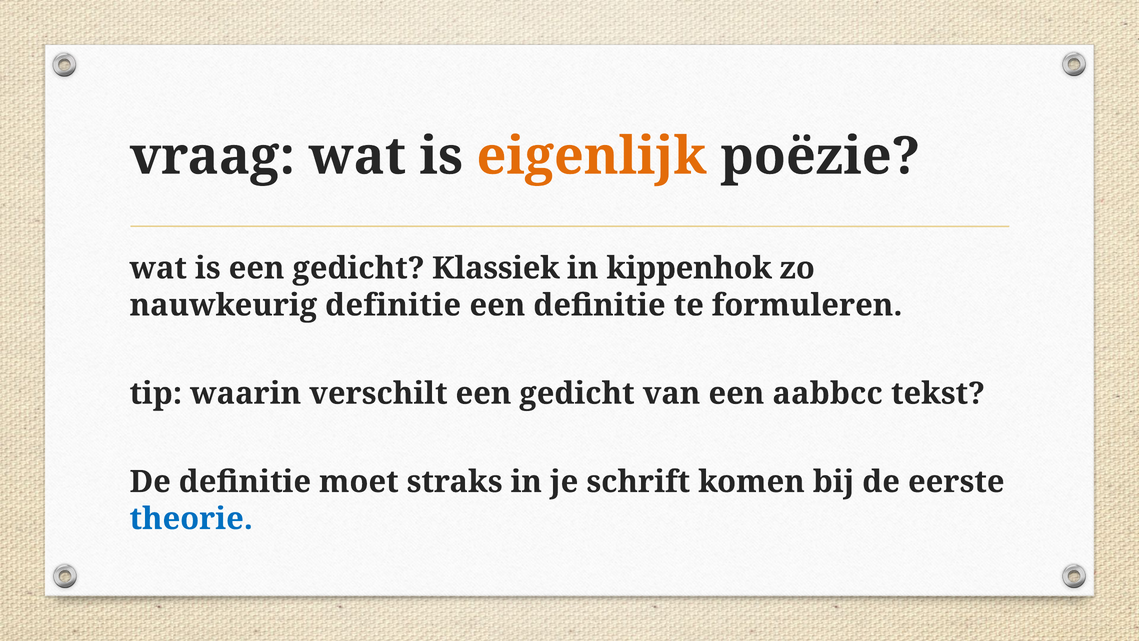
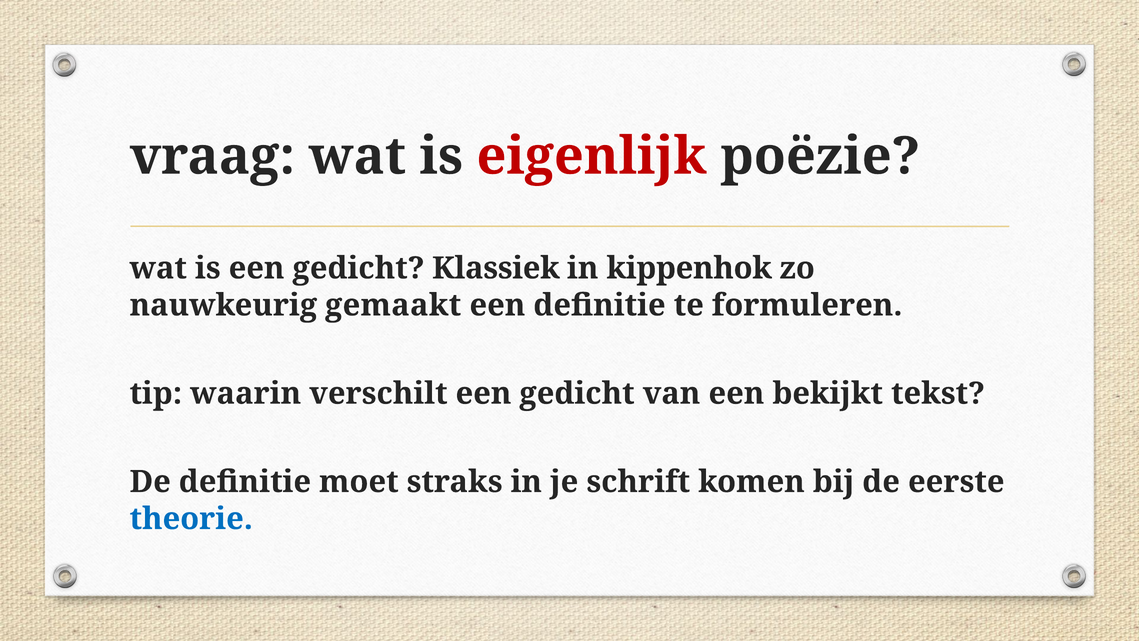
eigenlijk colour: orange -> red
nauwkeurig definitie: definitie -> gemaakt
aabbcc: aabbcc -> bekijkt
